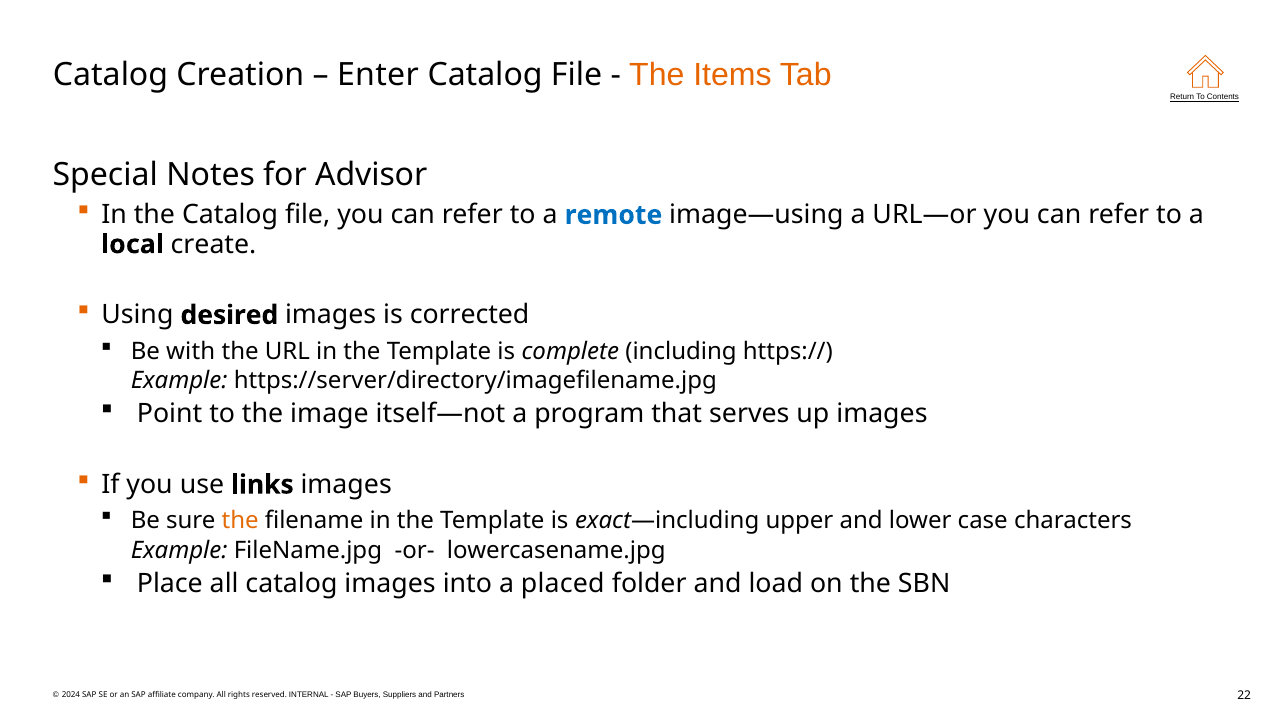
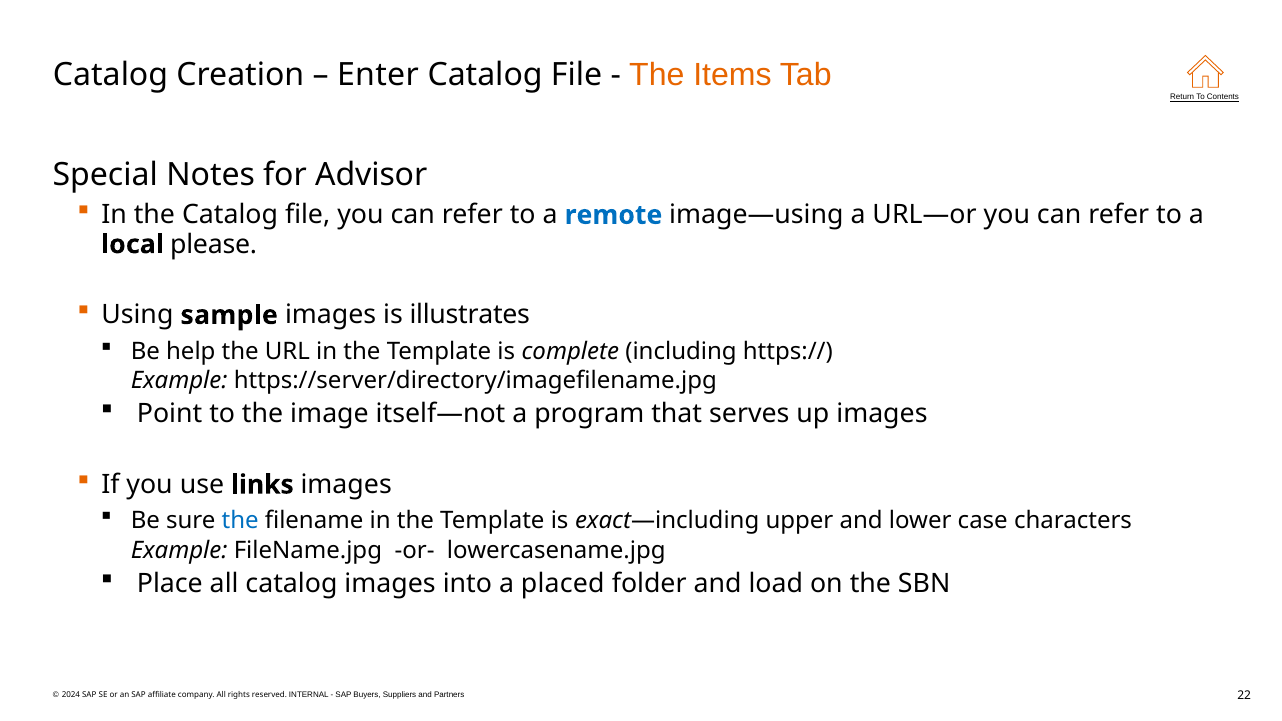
create: create -> please
desired: desired -> sample
corrected: corrected -> illustrates
with: with -> help
the at (240, 521) colour: orange -> blue
